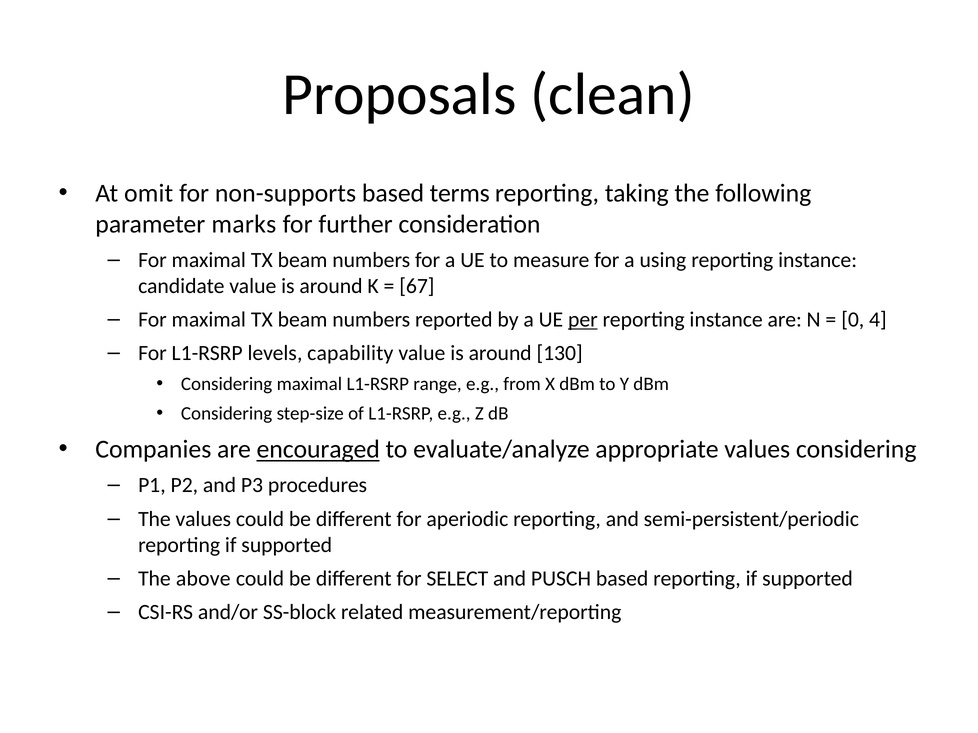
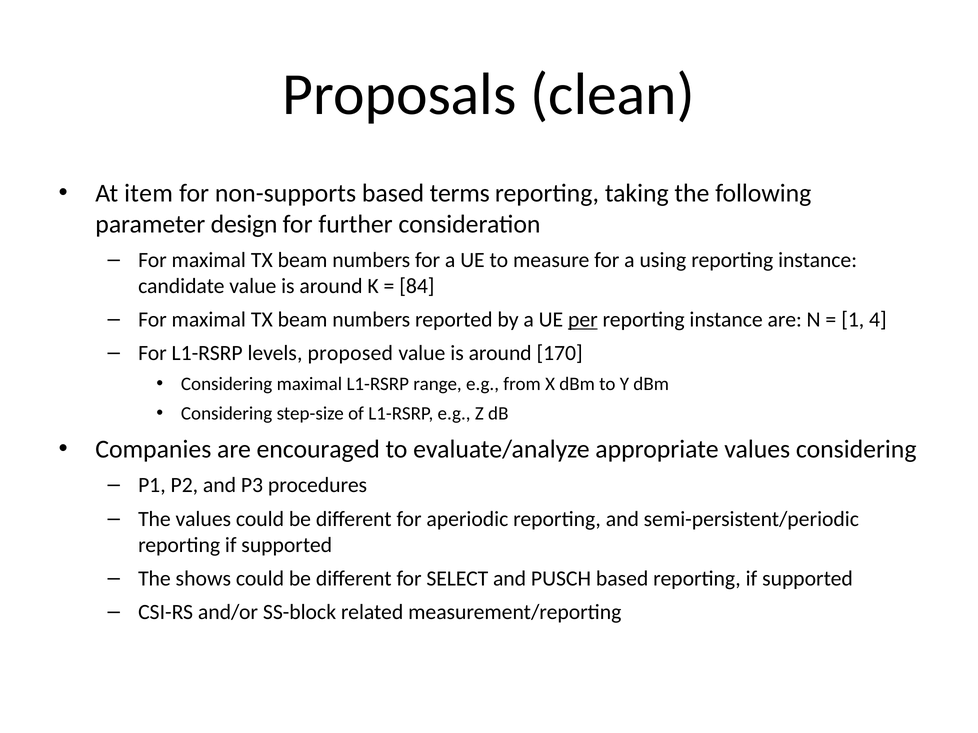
omit: omit -> item
marks: marks -> design
67: 67 -> 84
0: 0 -> 1
capability: capability -> proposed
130: 130 -> 170
encouraged underline: present -> none
above: above -> shows
